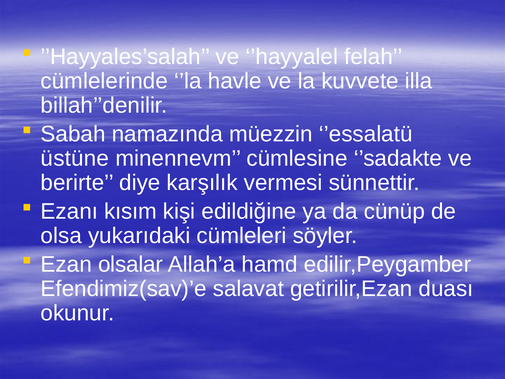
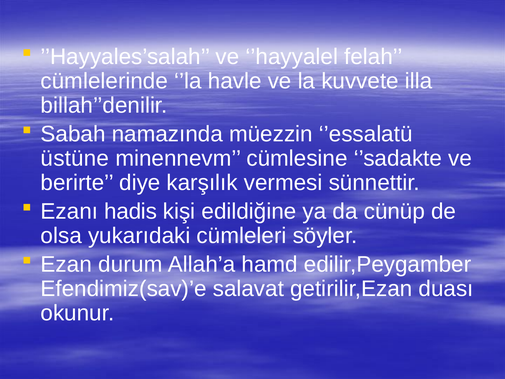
kısım: kısım -> hadis
olsalar: olsalar -> durum
